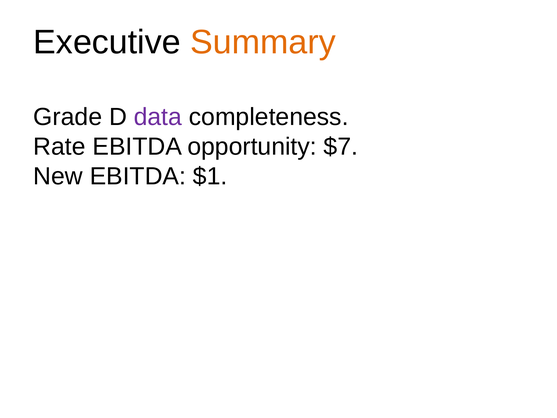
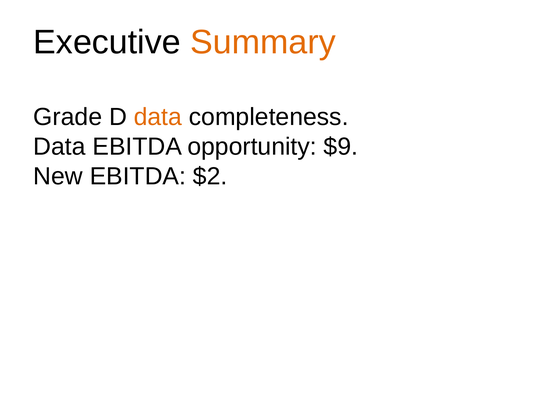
data at (158, 117) colour: purple -> orange
Rate at (59, 147): Rate -> Data
$7: $7 -> $9
$1: $1 -> $2
